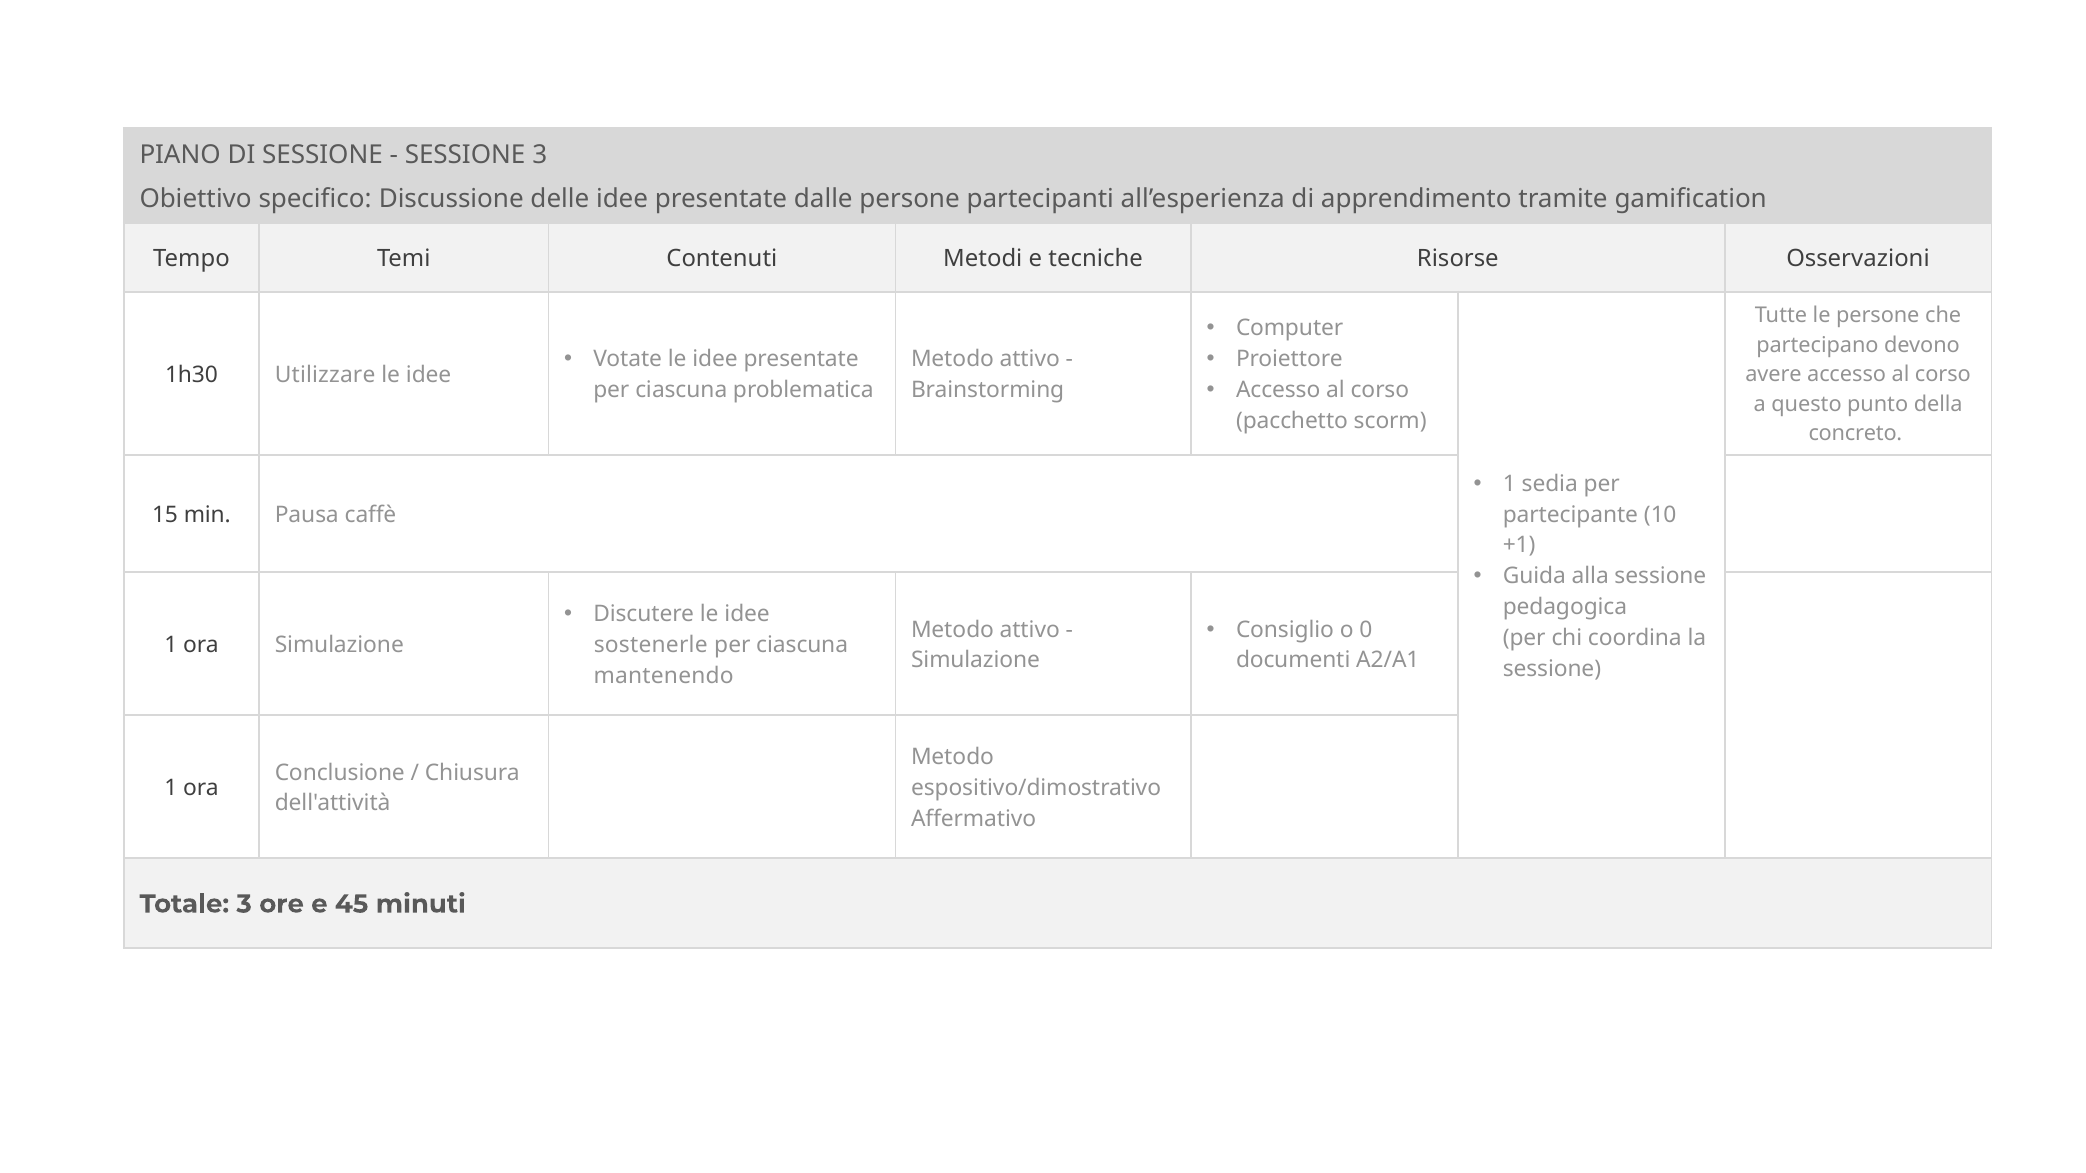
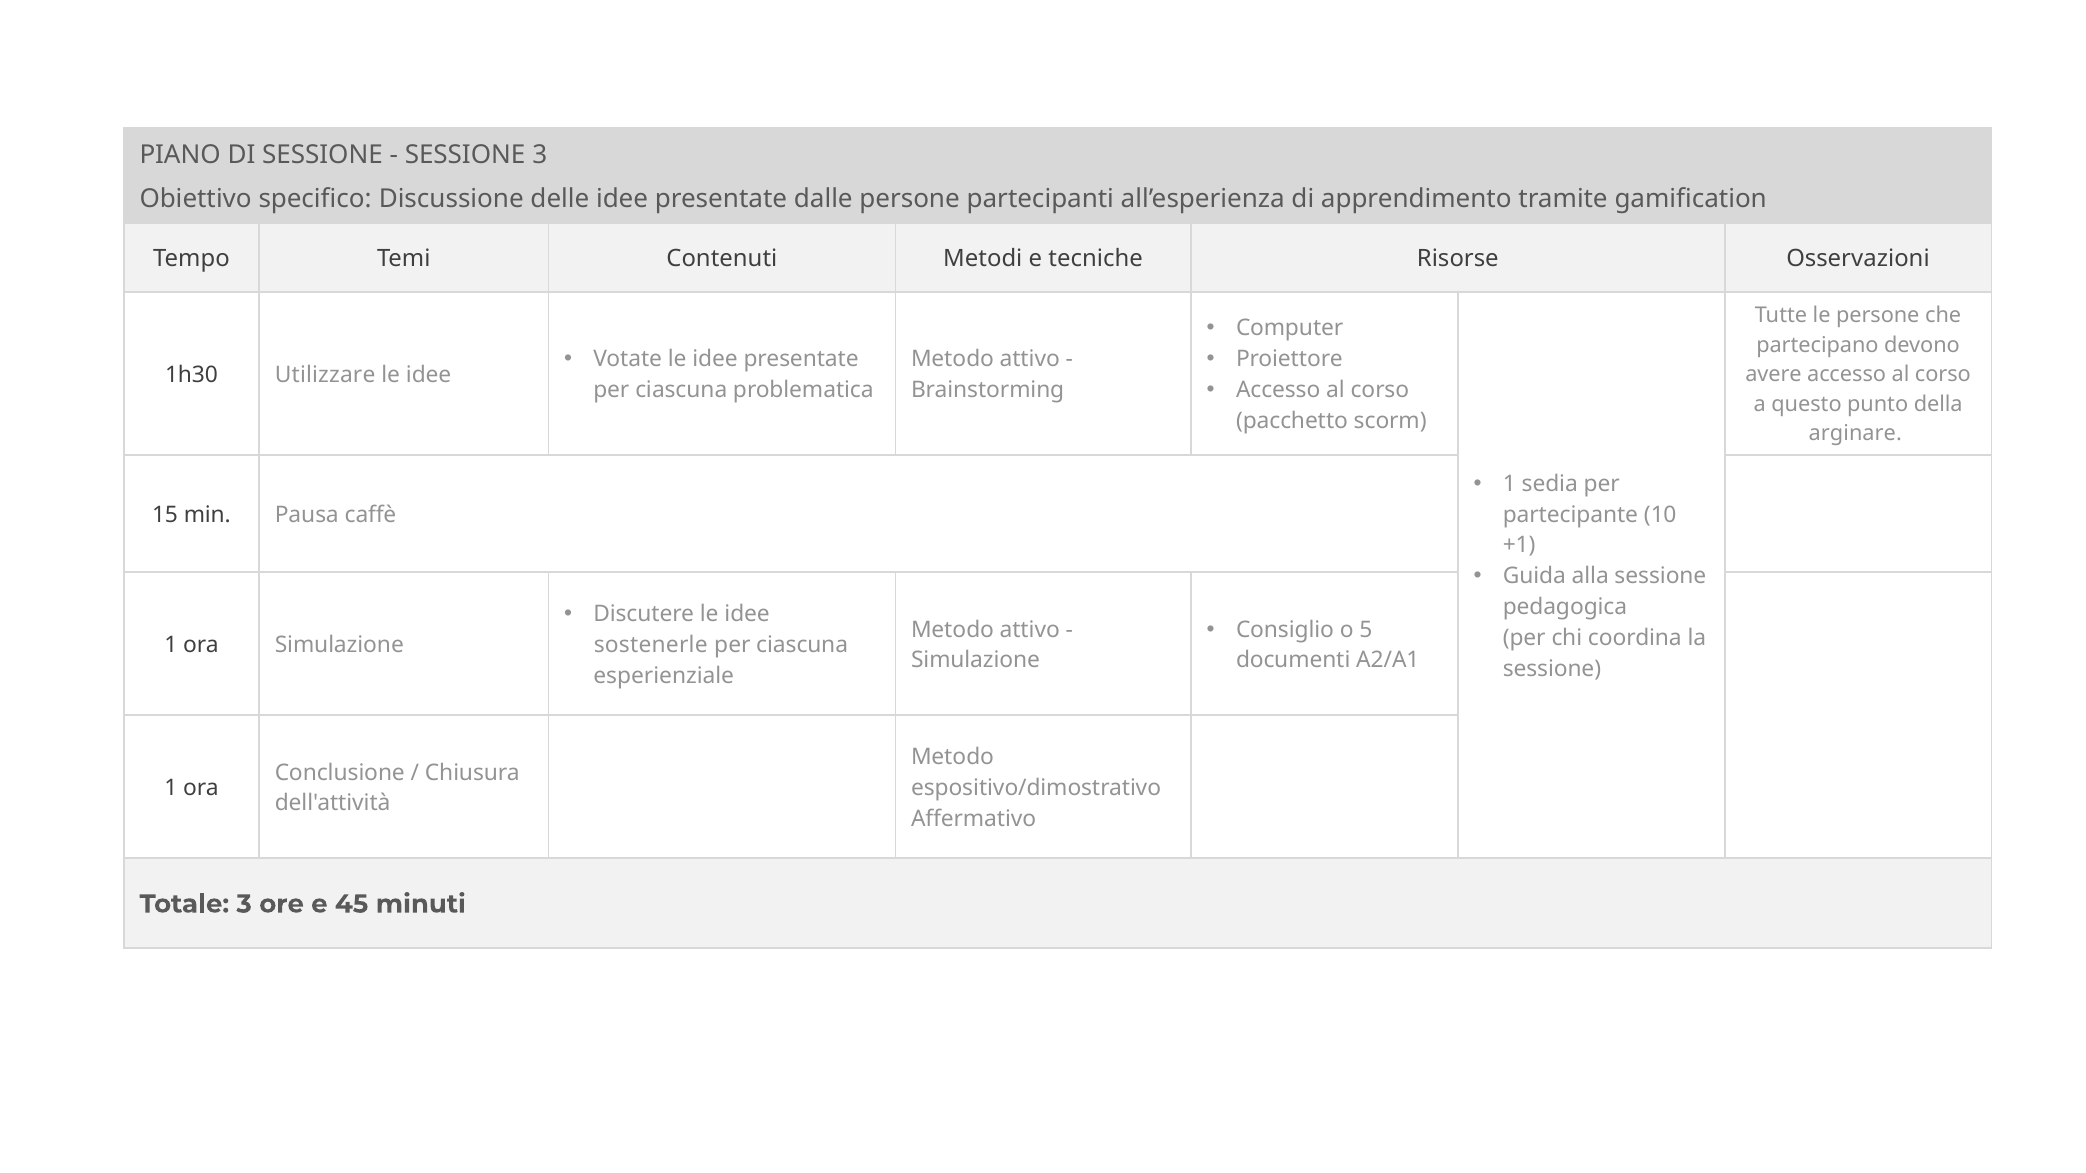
concreto: concreto -> arginare
0: 0 -> 5
mantenendo: mantenendo -> esperienziale
